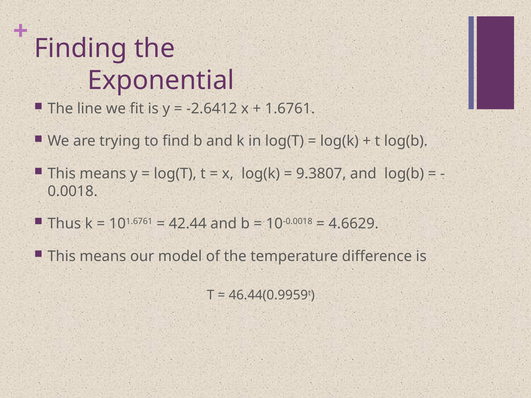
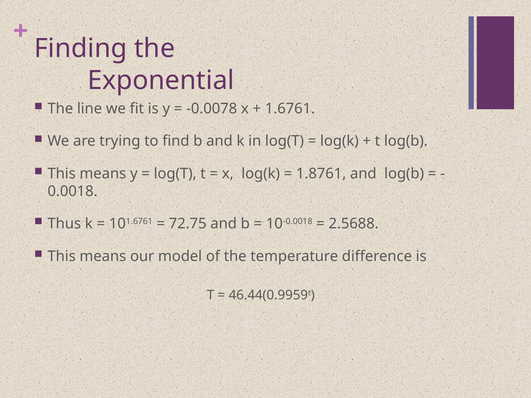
-2.6412: -2.6412 -> -0.0078
9.3807: 9.3807 -> 1.8761
42.44: 42.44 -> 72.75
4.6629: 4.6629 -> 2.5688
